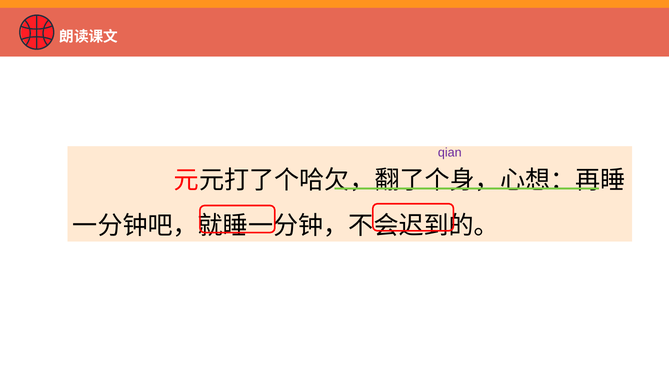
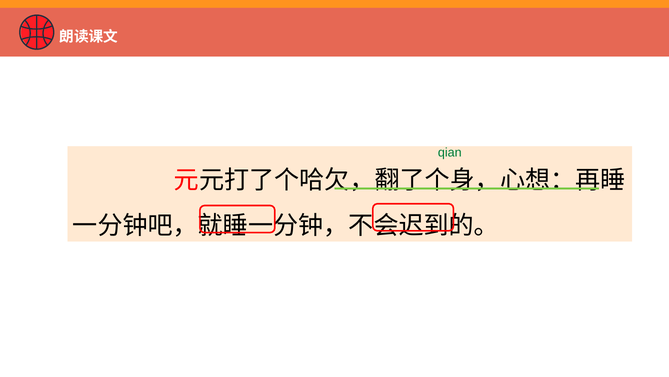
qian colour: purple -> green
